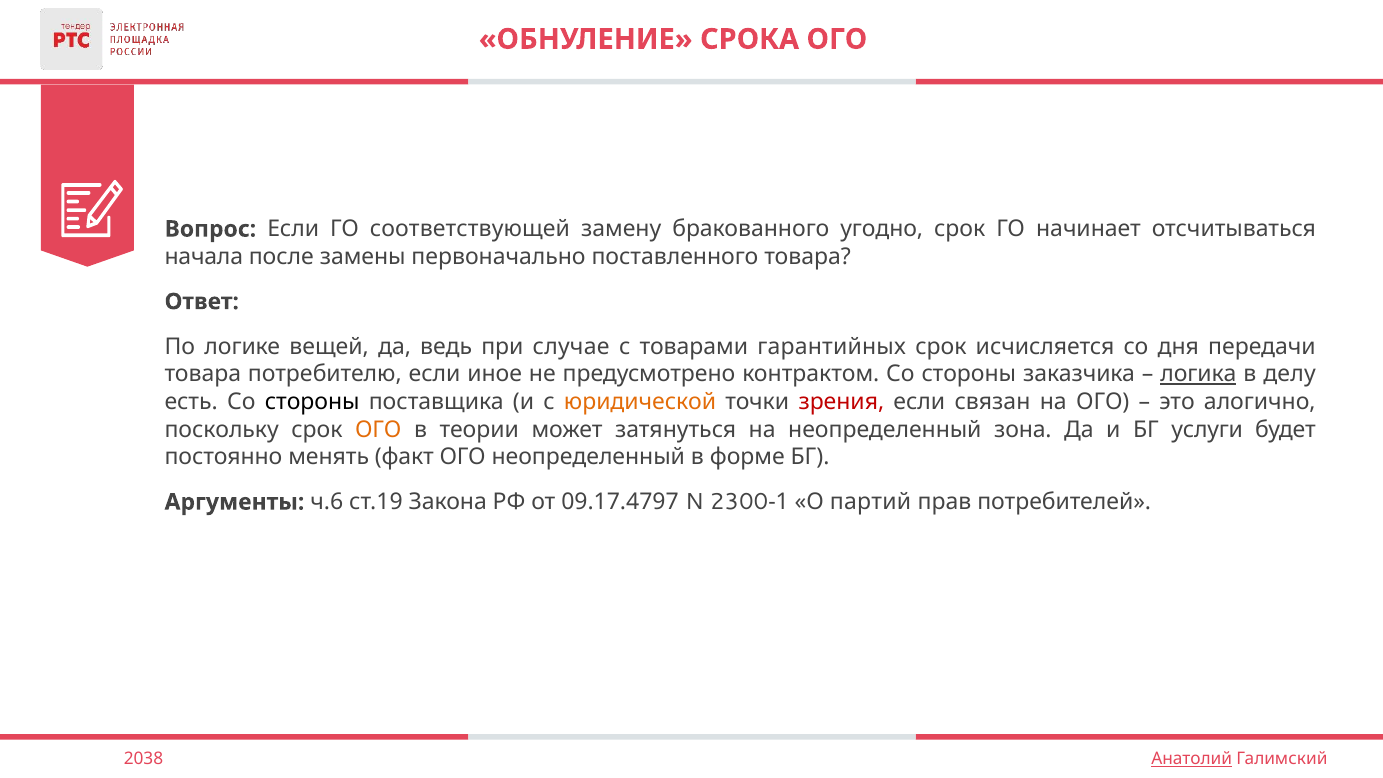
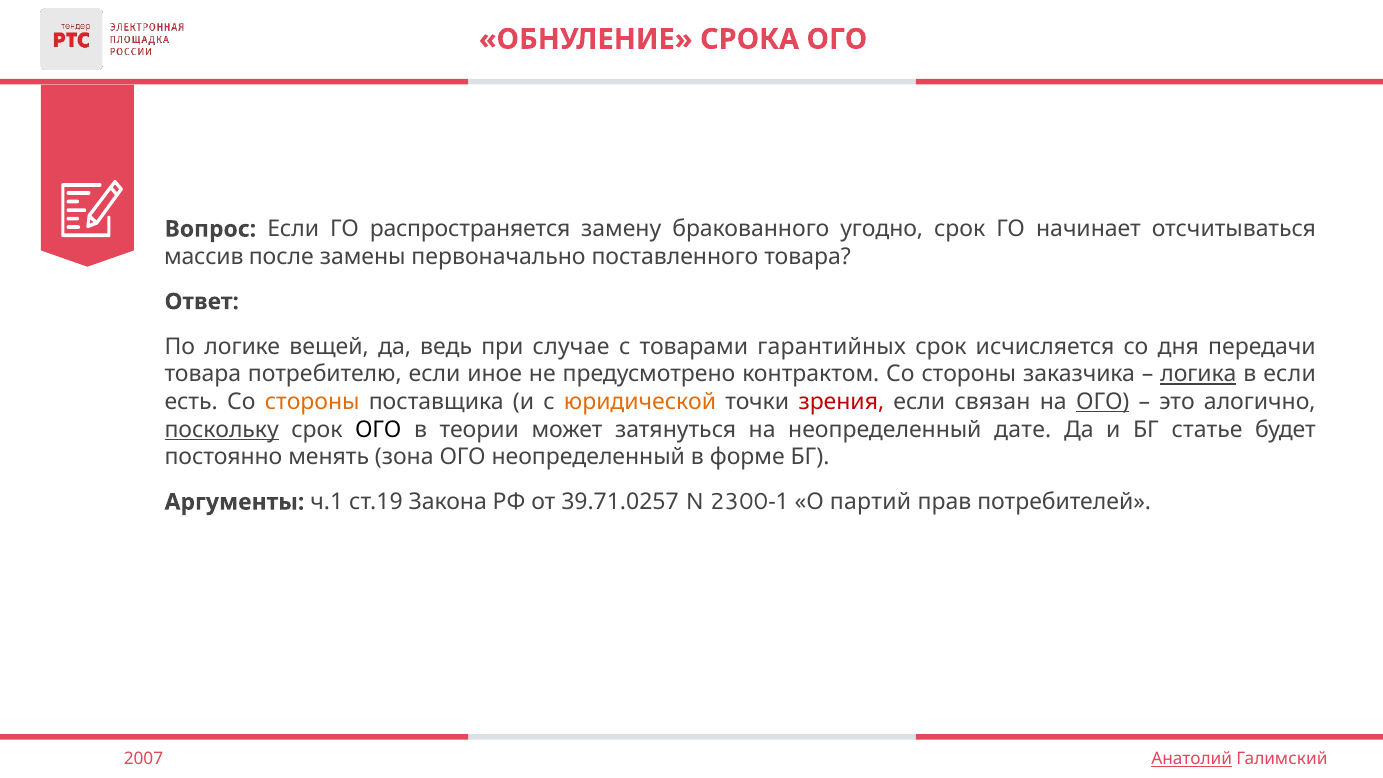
соответствующей: соответствующей -> распространяется
начала: начала -> массив
в делу: делу -> если
стороны at (312, 402) colour: black -> orange
ОГО at (1103, 402) underline: none -> present
поскольку underline: none -> present
ОГО at (378, 429) colour: orange -> black
зона: зона -> дате
услуги: услуги -> статье
факт: факт -> зона
ч.6: ч.6 -> ч.1
09.17.4797: 09.17.4797 -> 39.71.0257
2038: 2038 -> 2007
